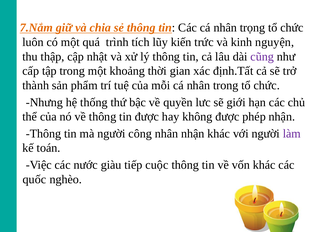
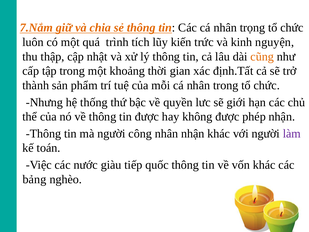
cũng colour: purple -> orange
cuộc: cuộc -> quốc
quốc: quốc -> bảng
